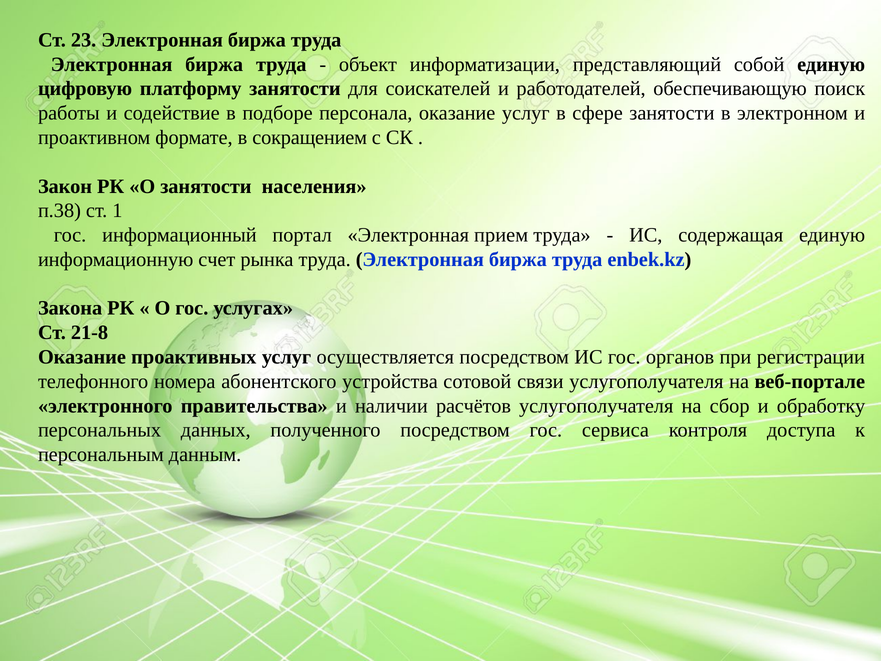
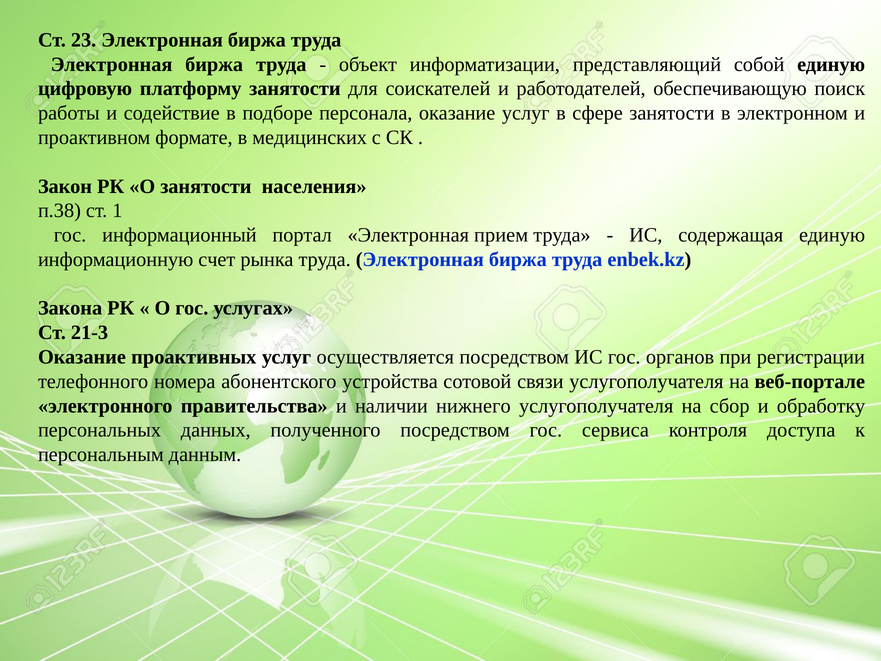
сокращением: сокращением -> медицинских
21-8: 21-8 -> 21-3
расчётов: расчётов -> нижнего
